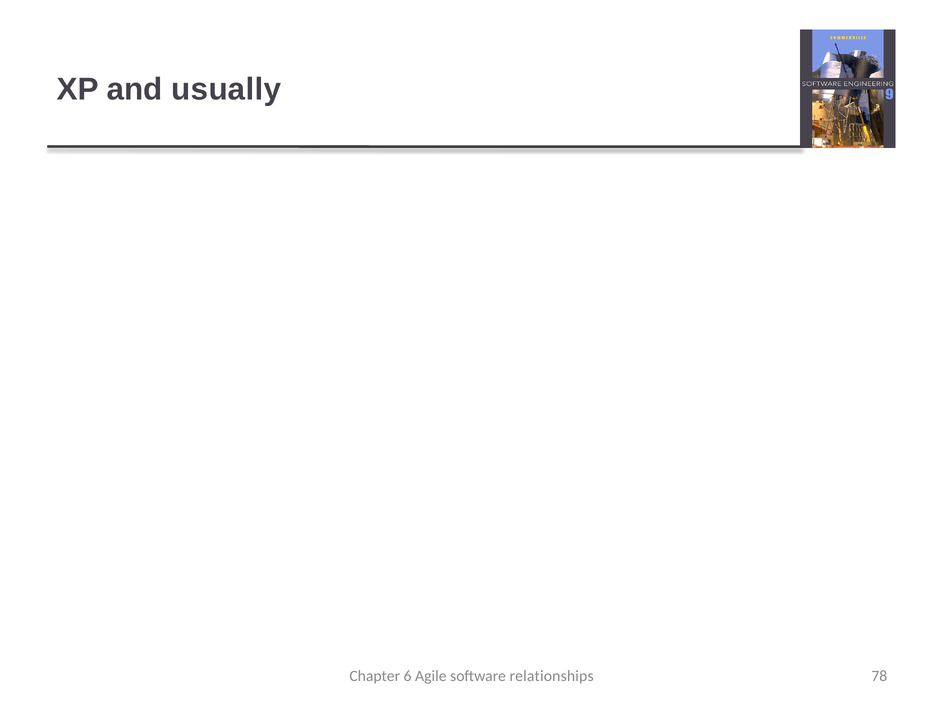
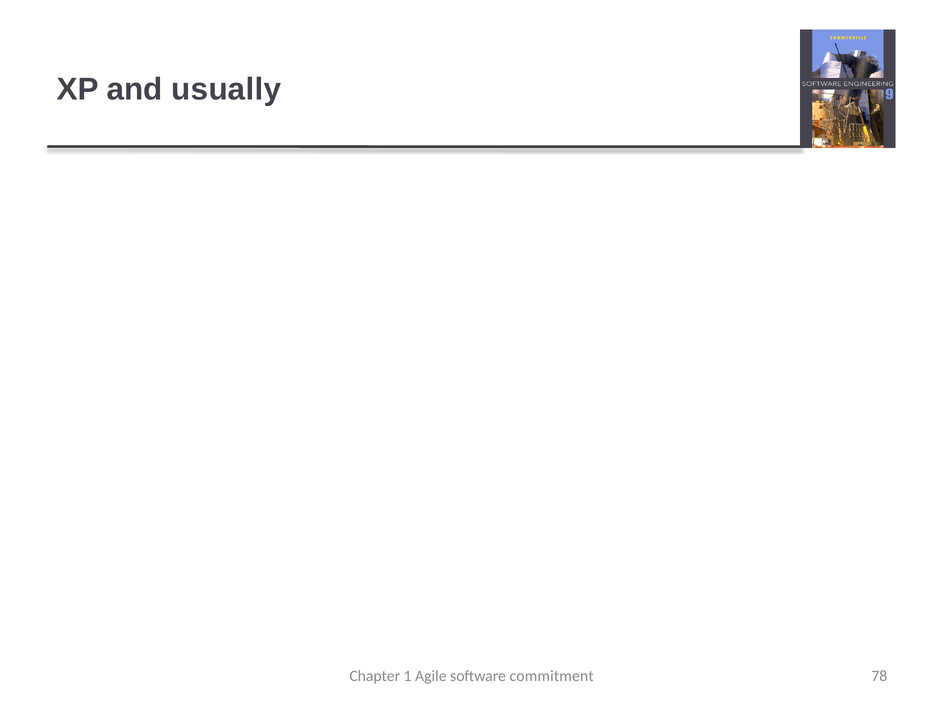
6: 6 -> 1
relationships: relationships -> commitment
